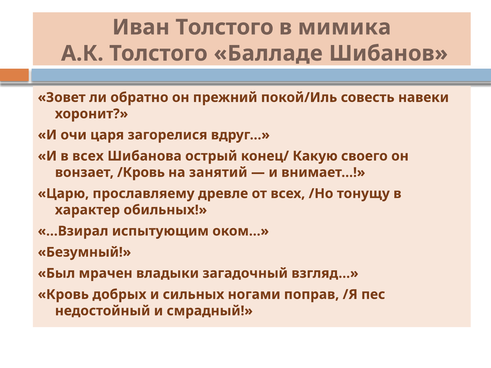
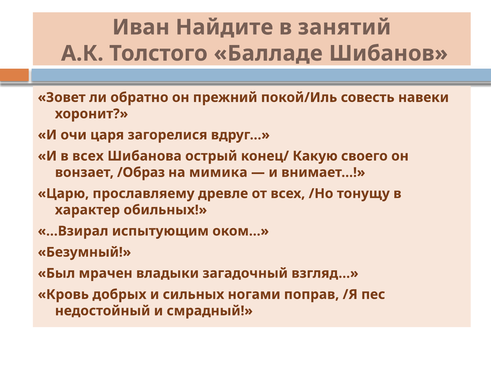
Иван Толстого: Толстого -> Найдите
мимика: мимика -> занятий
/Кровь: /Кровь -> /Образ
занятий: занятий -> мимика
